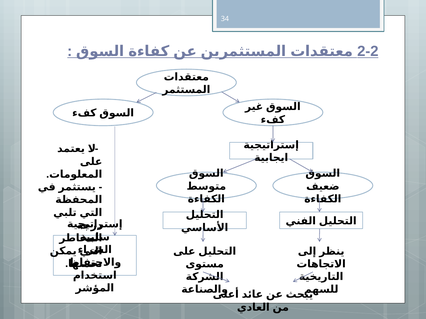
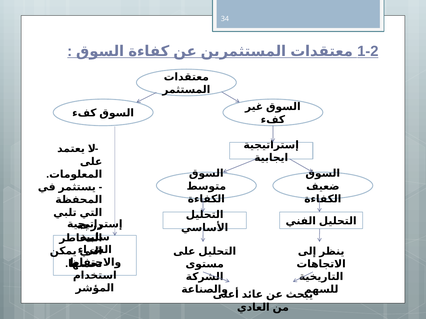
2-2: 2-2 -> 1-2
